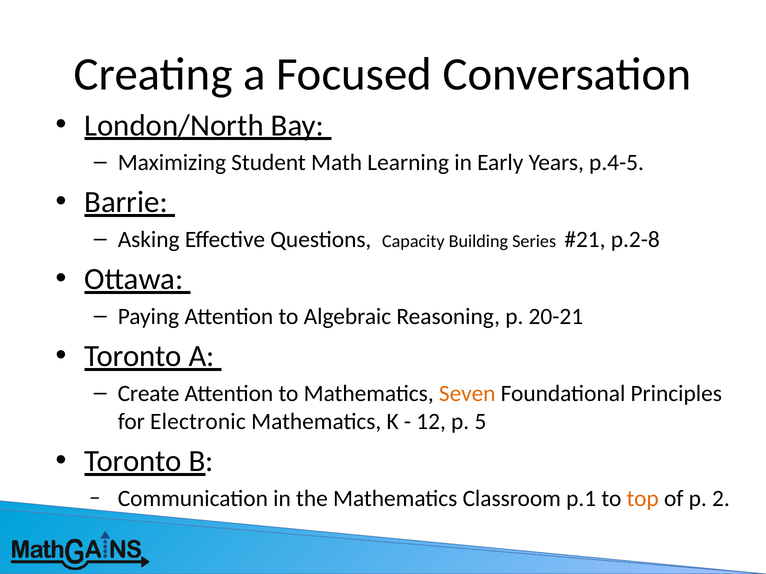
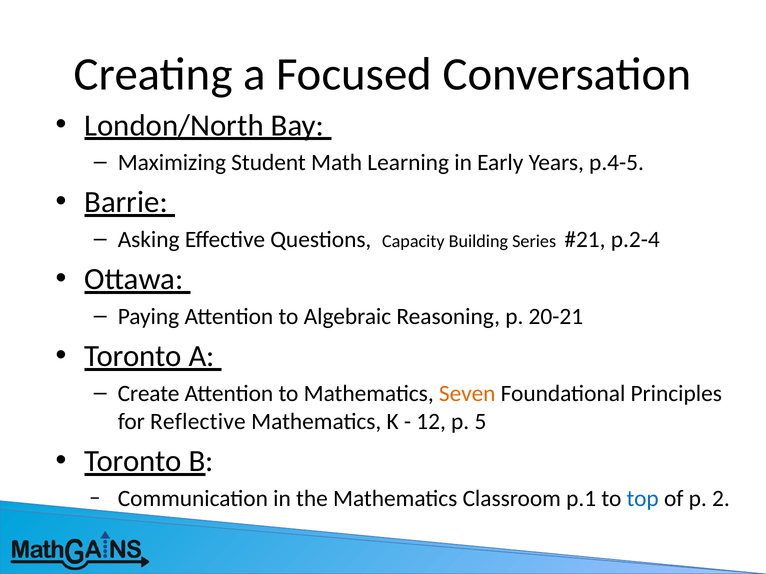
p.2-8: p.2-8 -> p.2-4
Electronic: Electronic -> Reflective
top colour: orange -> blue
